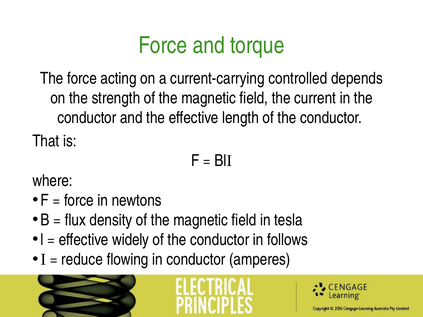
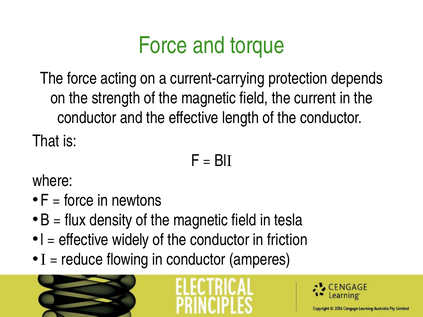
controlled: controlled -> protection
follows: follows -> friction
